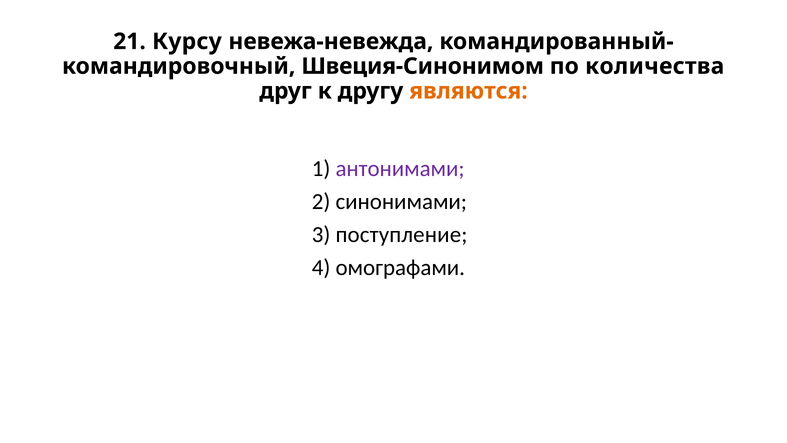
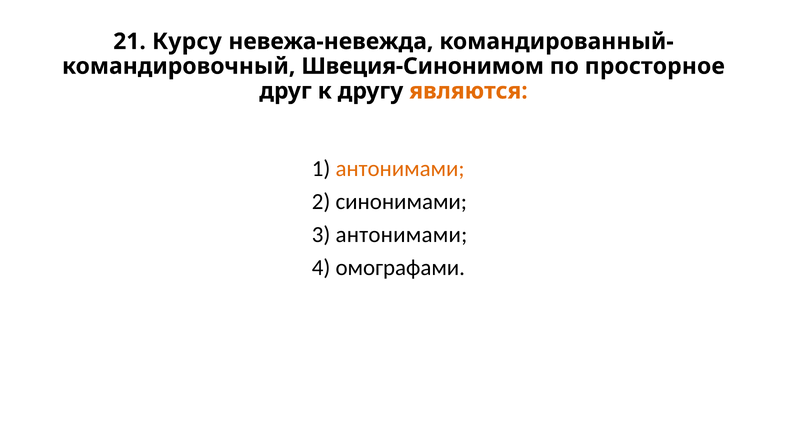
количества: количества -> просторное
антонимами at (400, 168) colour: purple -> orange
3 поступление: поступление -> антонимами
